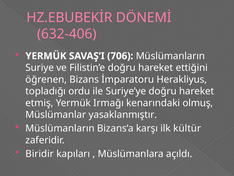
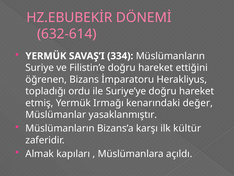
632-406: 632-406 -> 632-614
706: 706 -> 334
olmuş: olmuş -> değer
Biridir: Biridir -> Almak
